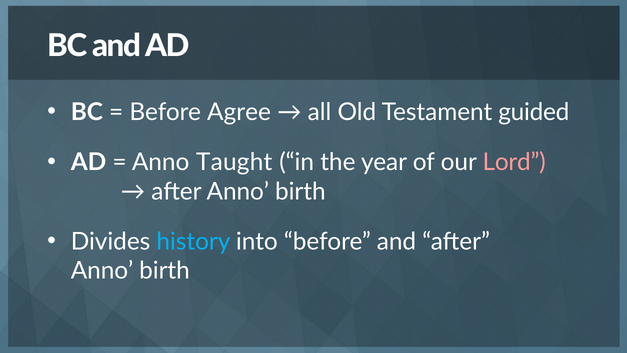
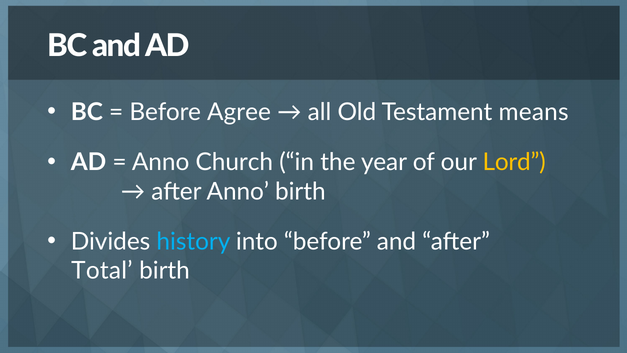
guided: guided -> means
Taught: Taught -> Church
Lord colour: pink -> yellow
Anno at (102, 271): Anno -> Total
